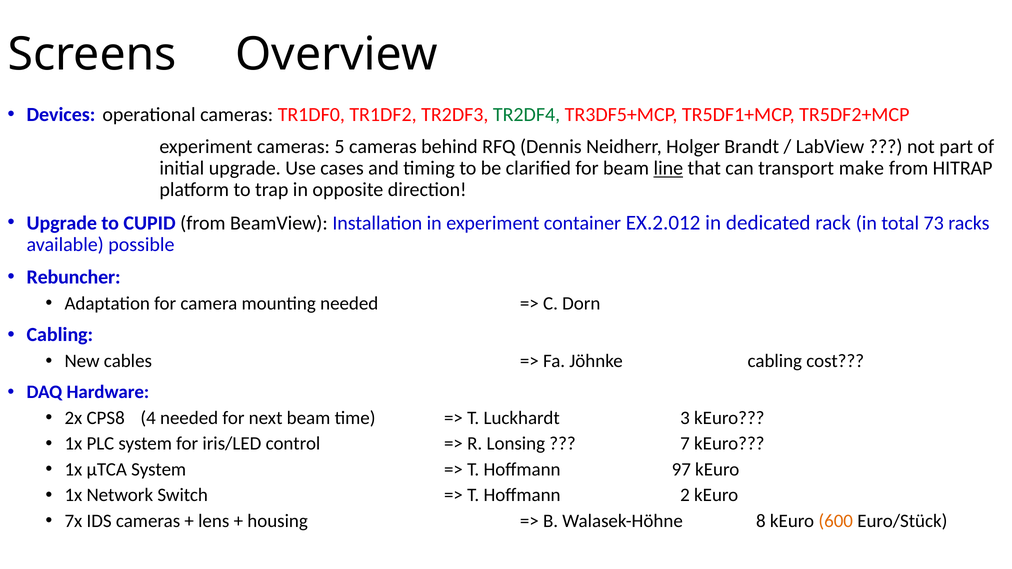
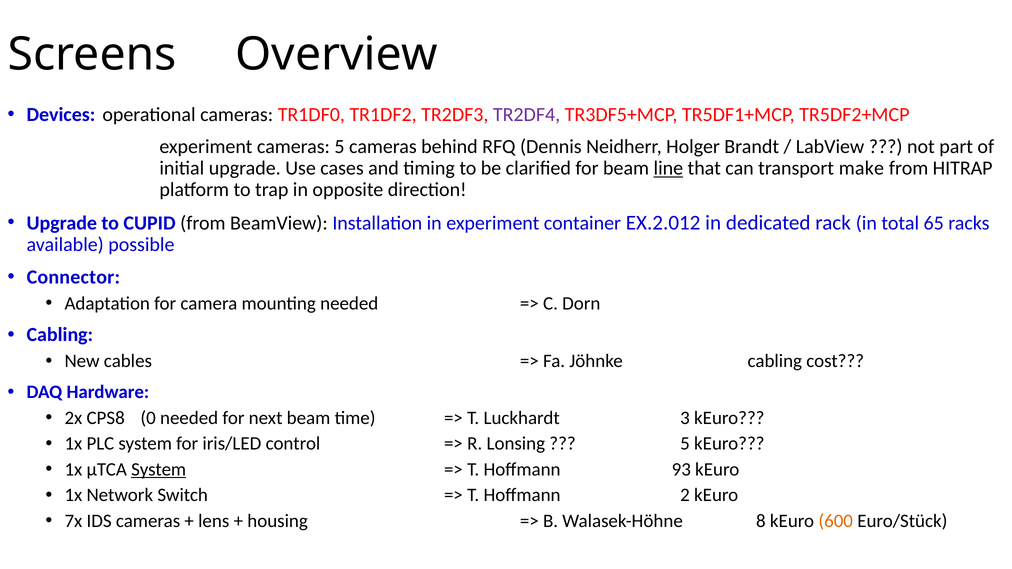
TR2DF4 colour: green -> purple
73: 73 -> 65
Rebuncher: Rebuncher -> Connector
4: 4 -> 0
7 at (685, 444): 7 -> 5
System at (159, 470) underline: none -> present
97: 97 -> 93
